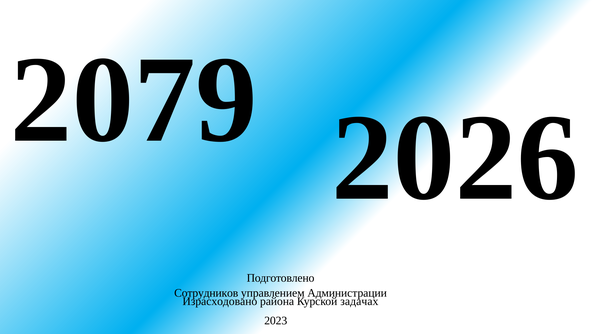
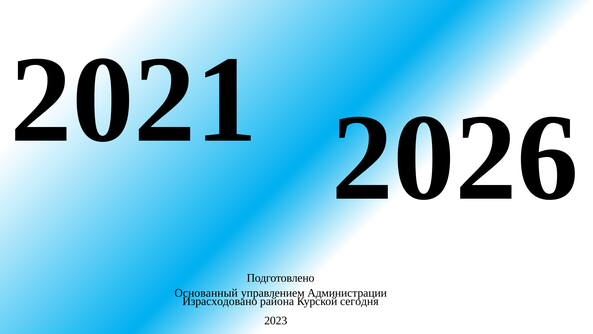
2079: 2079 -> 2021
Сотрудников: Сотрудников -> Основанный
задачах: задачах -> сегодня
